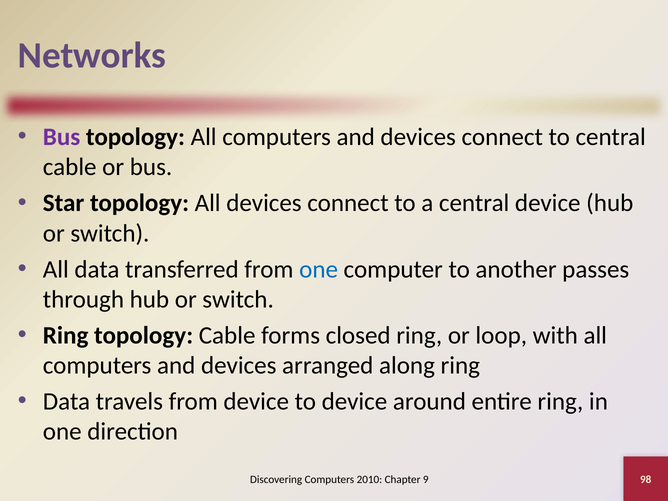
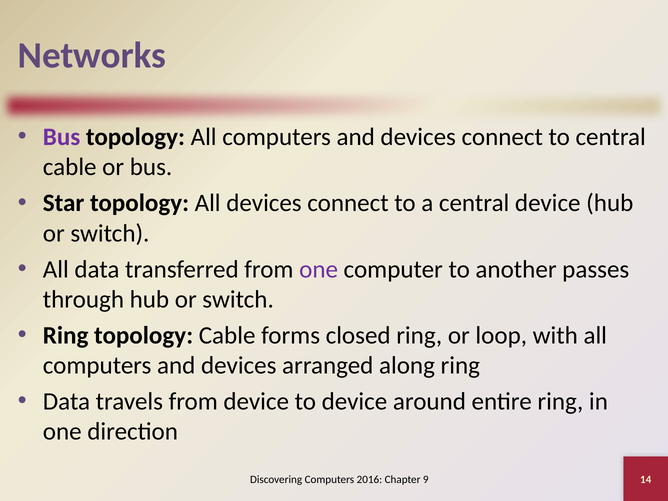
one at (319, 269) colour: blue -> purple
2010: 2010 -> 2016
98: 98 -> 14
